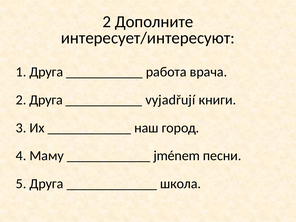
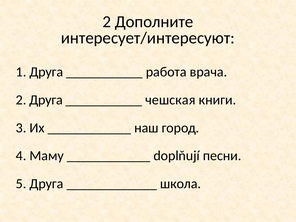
vyjadřují: vyjadřují -> чешская
jménem: jménem -> doplňují
